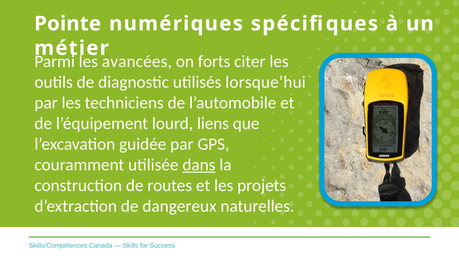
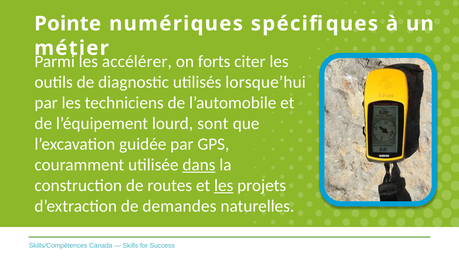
avancées: avancées -> accélérer
liens: liens -> sont
les at (224, 186) underline: none -> present
dangereux: dangereux -> demandes
